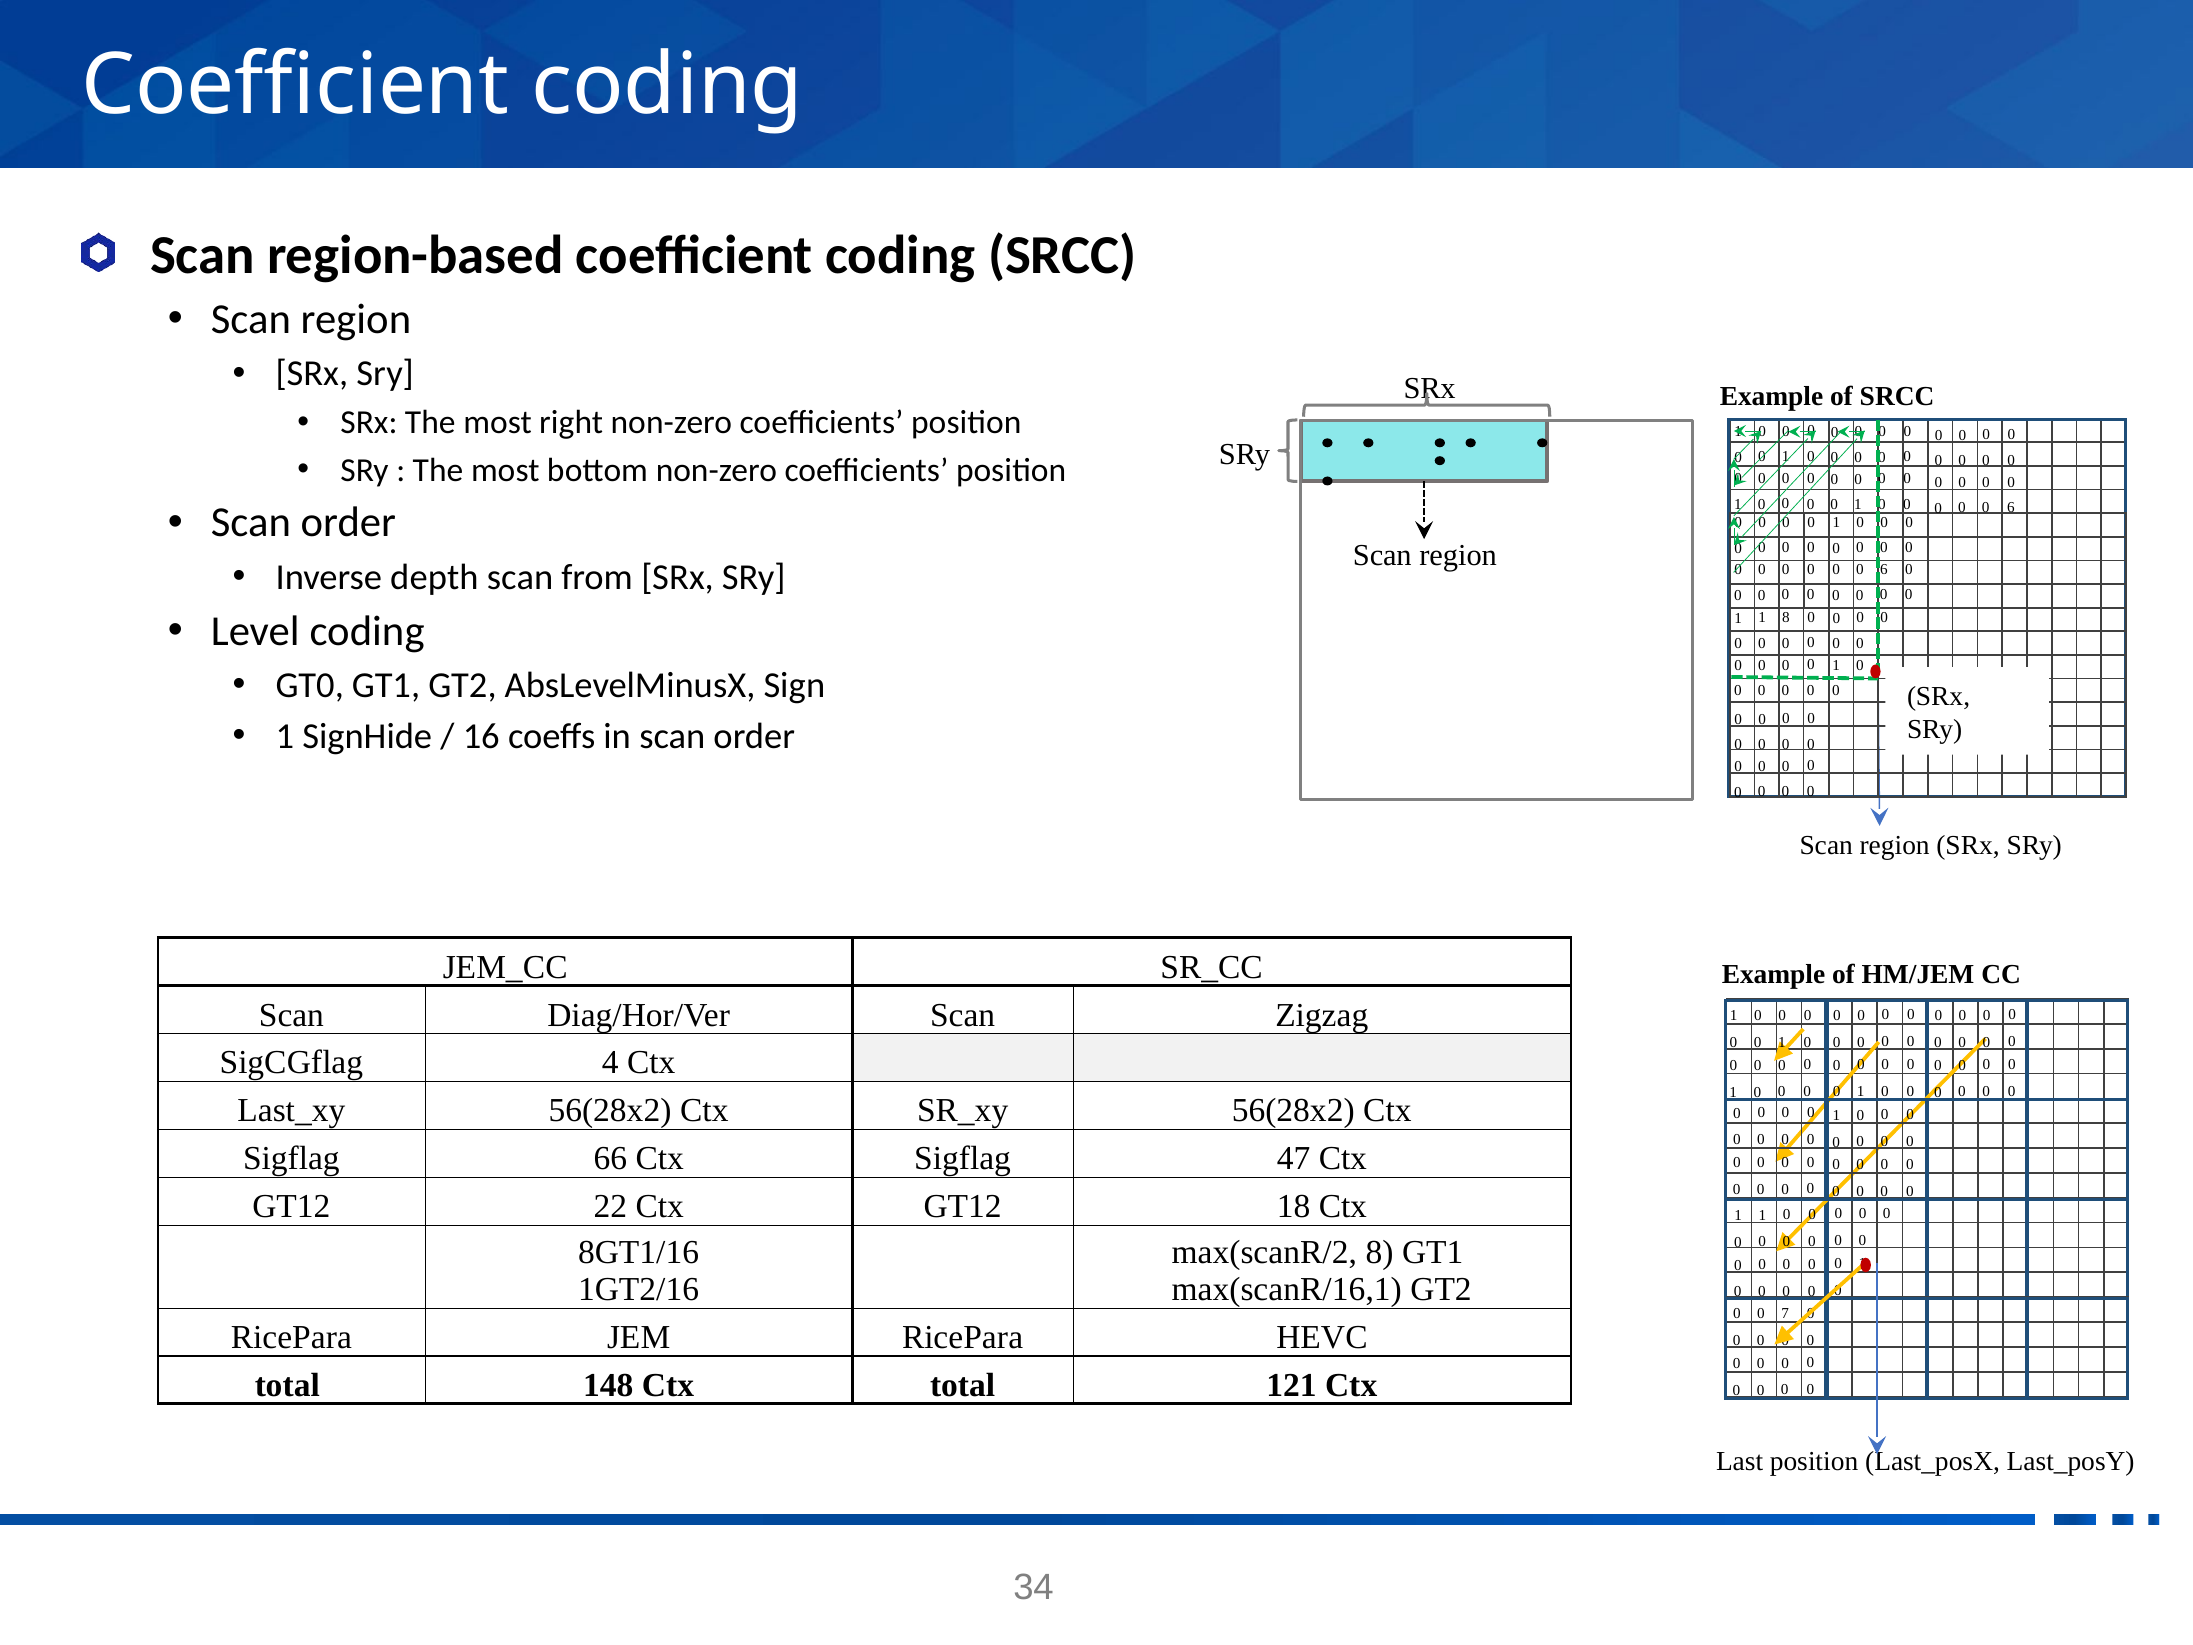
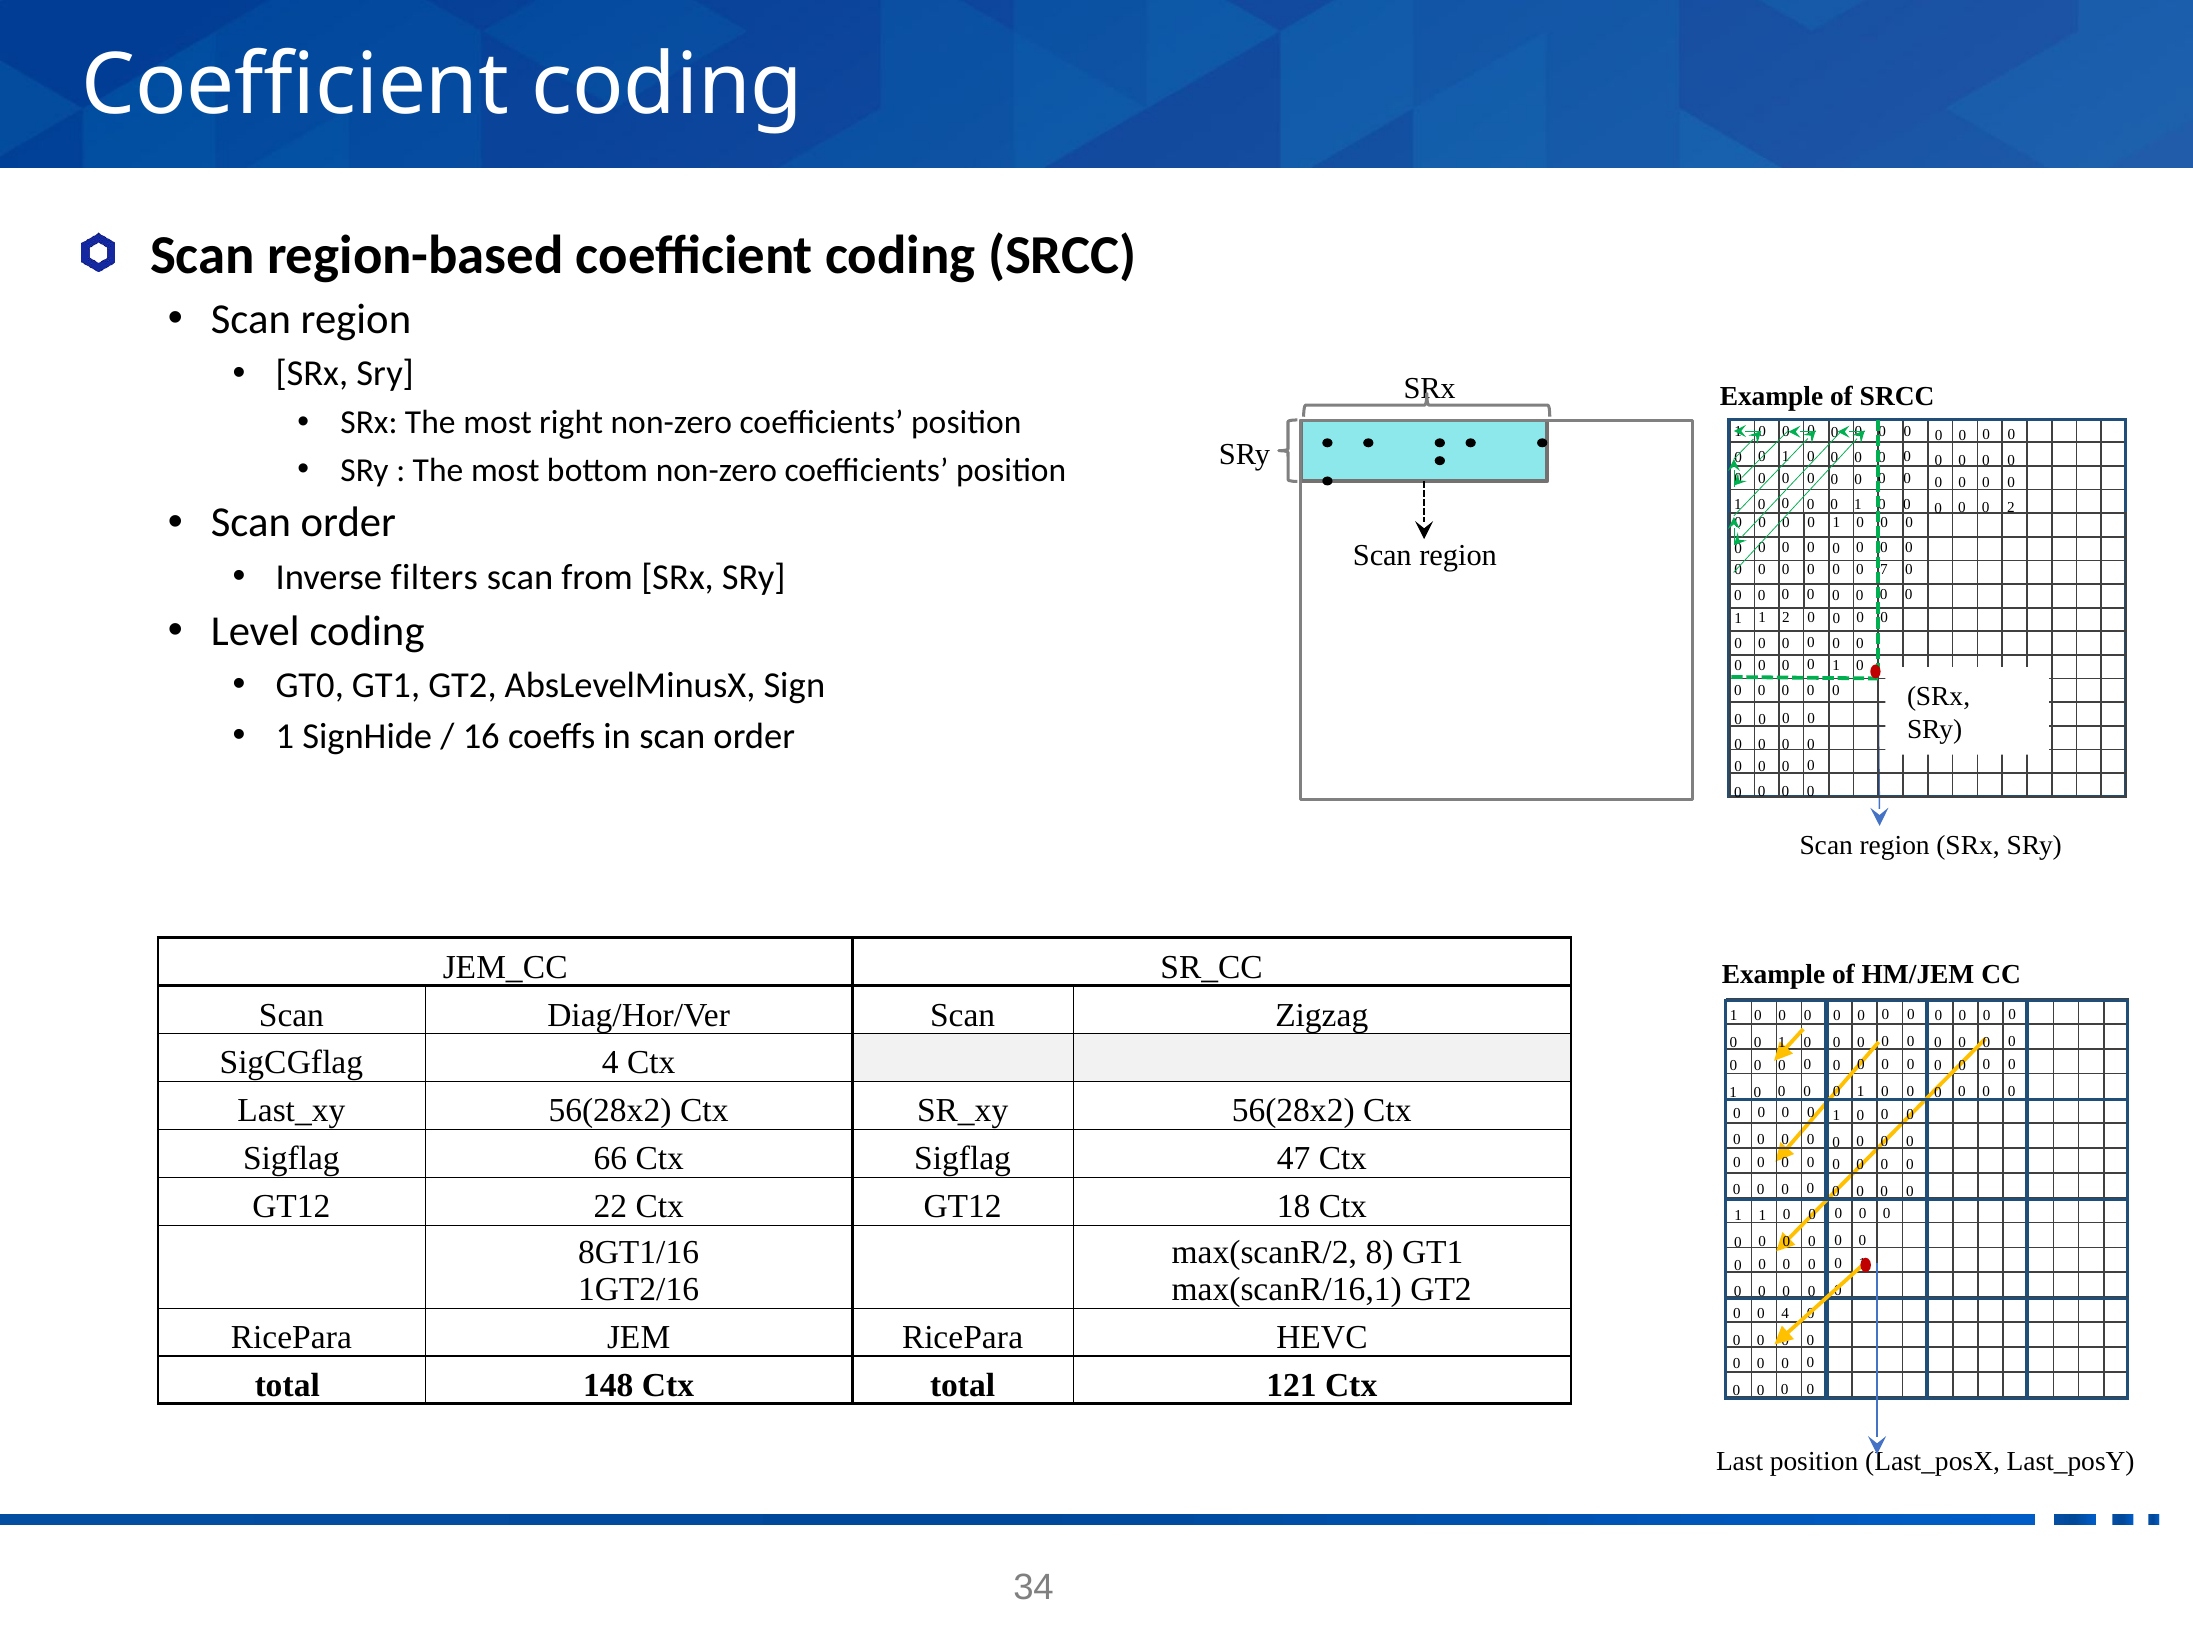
6 at (2011, 507): 6 -> 2
depth: depth -> filters
6 at (1884, 569): 6 -> 7
1 8: 8 -> 2
0 7: 7 -> 4
